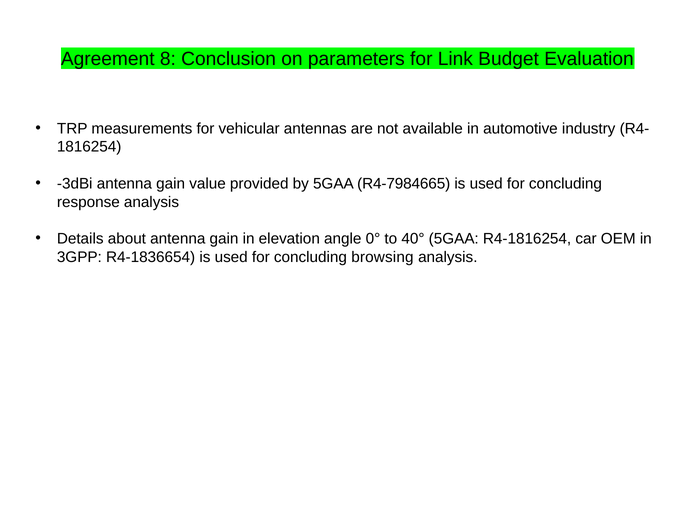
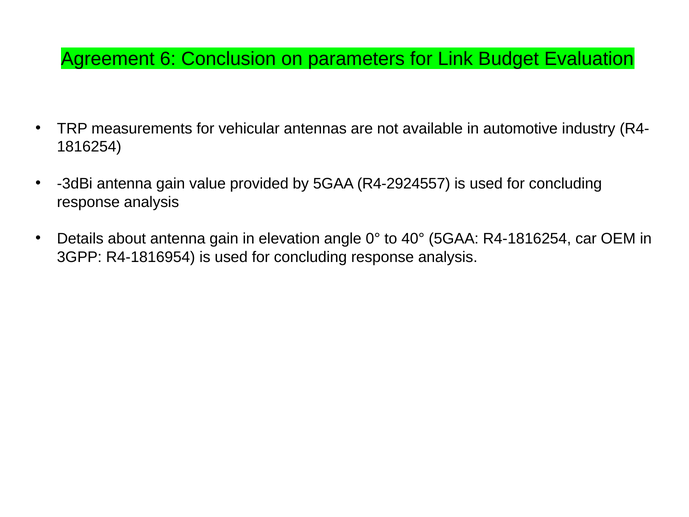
8: 8 -> 6
R4-7984665: R4-7984665 -> R4-2924557
R4-1836654: R4-1836654 -> R4-1816954
browsing at (382, 257): browsing -> response
